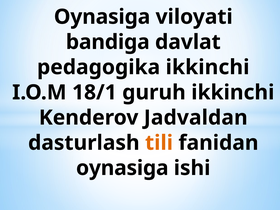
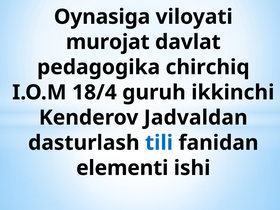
bandiga: bandiga -> murojat
pedagogika ikkinchi: ikkinchi -> chirchiq
18/1: 18/1 -> 18/4
tili colour: orange -> blue
oynasiga at (122, 168): oynasiga -> elementi
